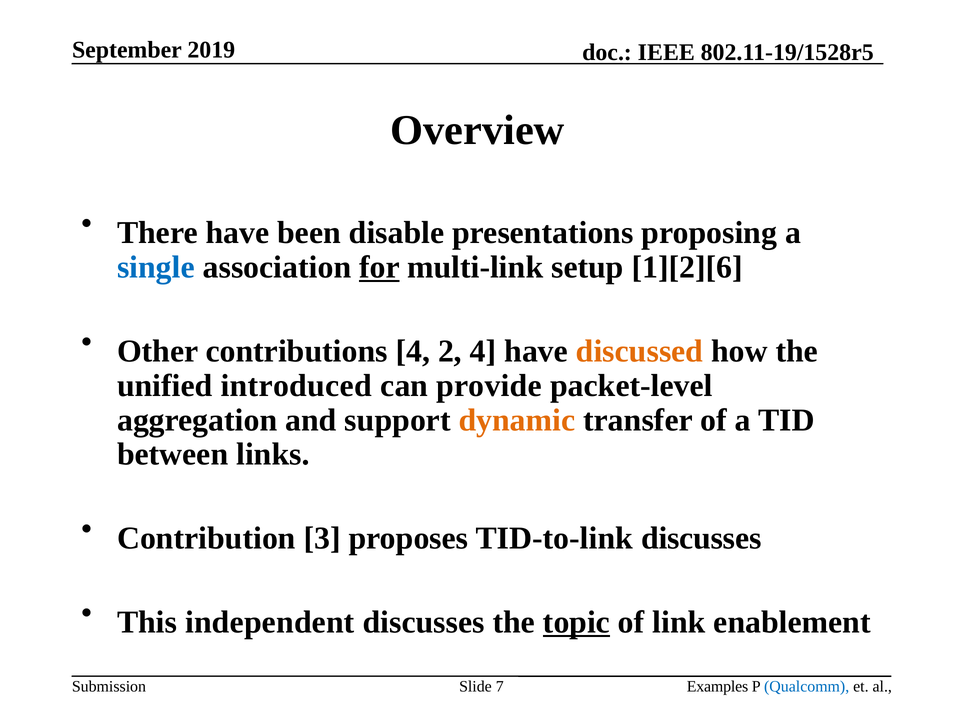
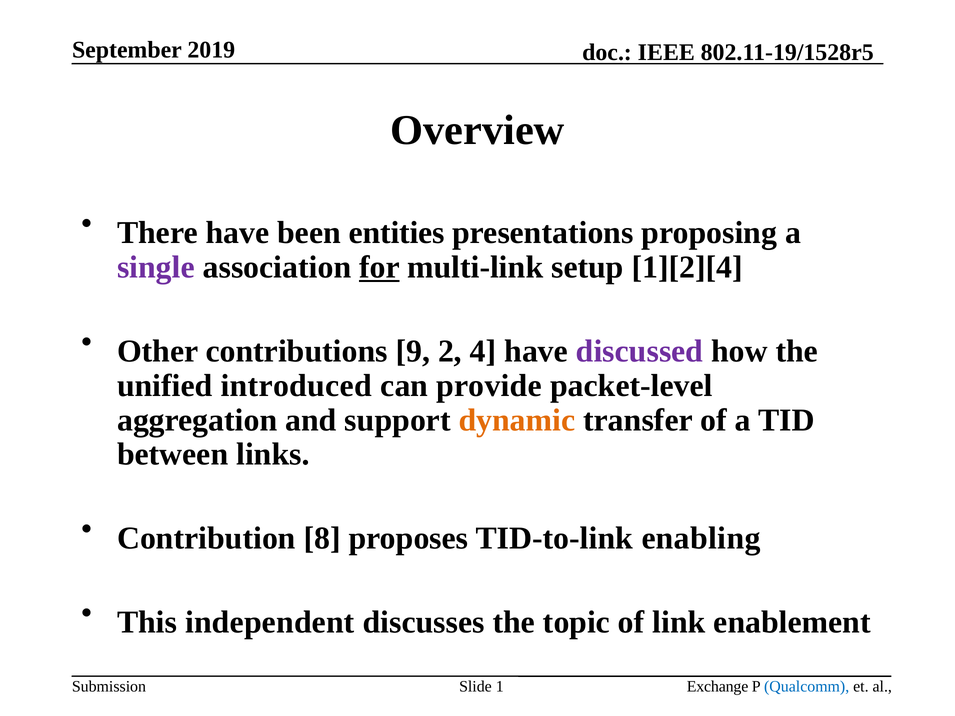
disable: disable -> entities
single colour: blue -> purple
1][2][6: 1][2][6 -> 1][2][4
contributions 4: 4 -> 9
discussed colour: orange -> purple
3: 3 -> 8
TID-to-link discusses: discusses -> enabling
topic underline: present -> none
7: 7 -> 1
Examples: Examples -> Exchange
